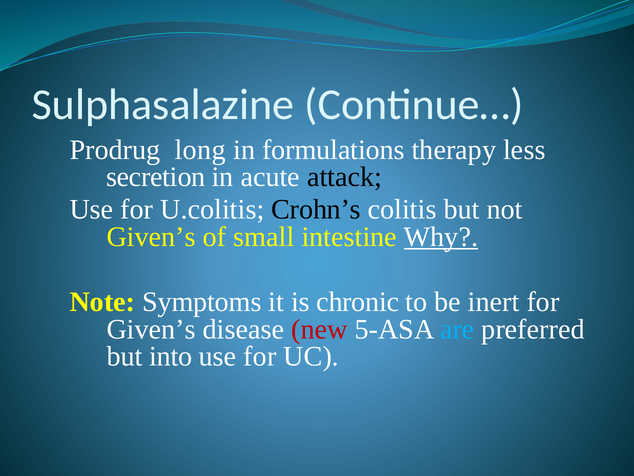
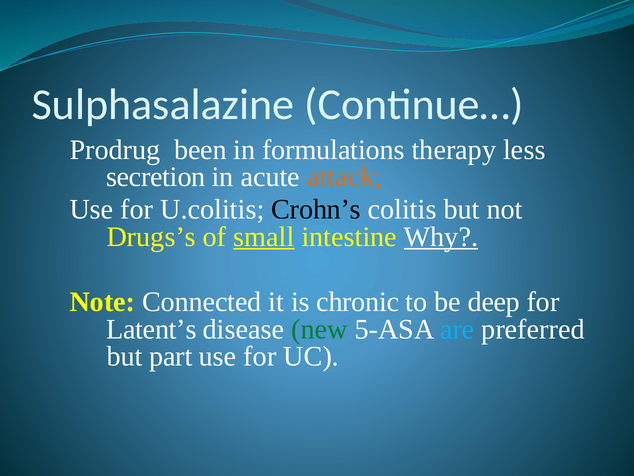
long: long -> been
attack colour: black -> orange
Given’s at (151, 236): Given’s -> Drugs’s
small underline: none -> present
Symptoms: Symptoms -> Connected
inert: inert -> deep
Given’s at (151, 329): Given’s -> Latent’s
new colour: red -> green
into: into -> part
